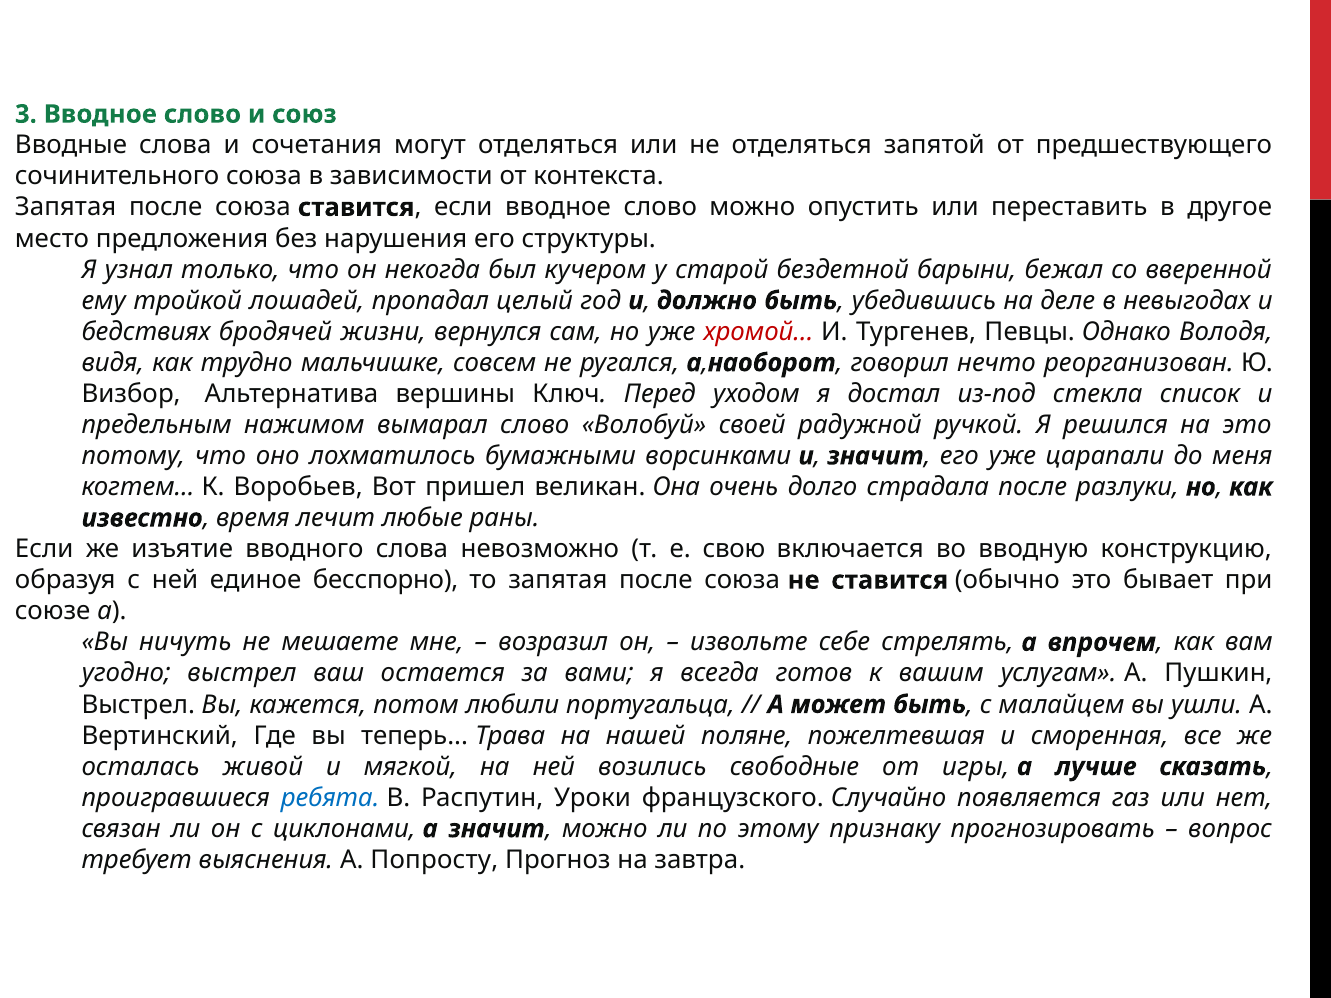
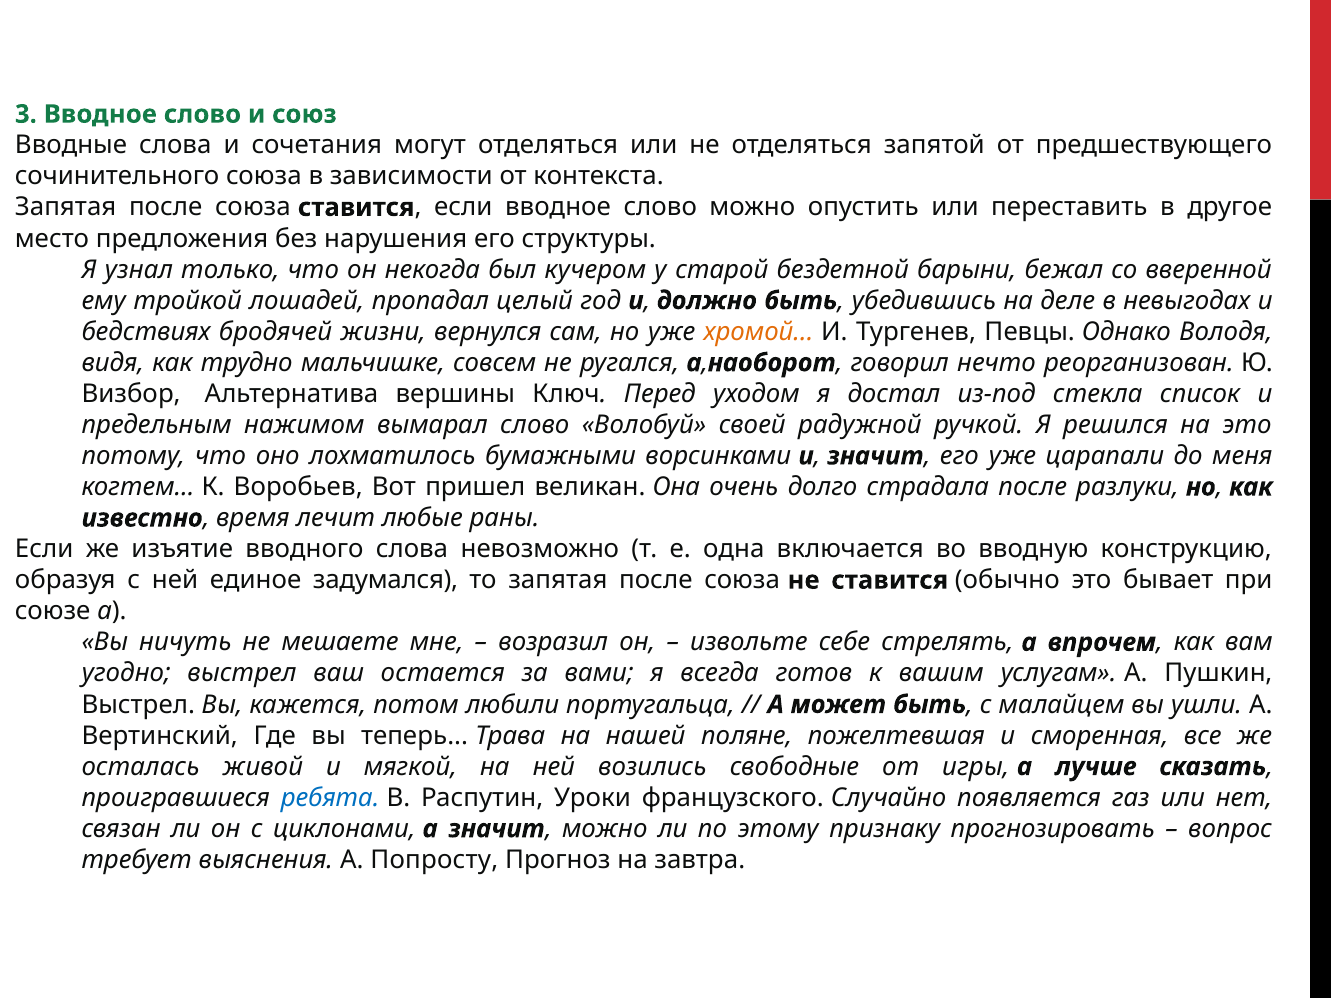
хромой colour: red -> orange
свою: свою -> одна
бесспорно: бесспорно -> задумался
